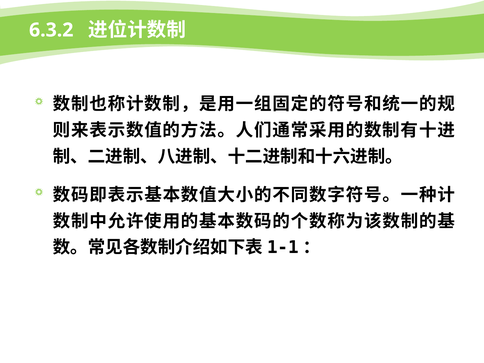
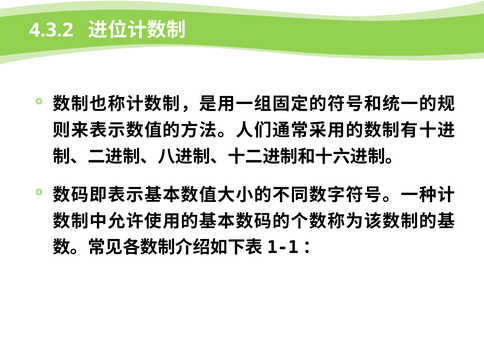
6.3.2: 6.3.2 -> 4.3.2
